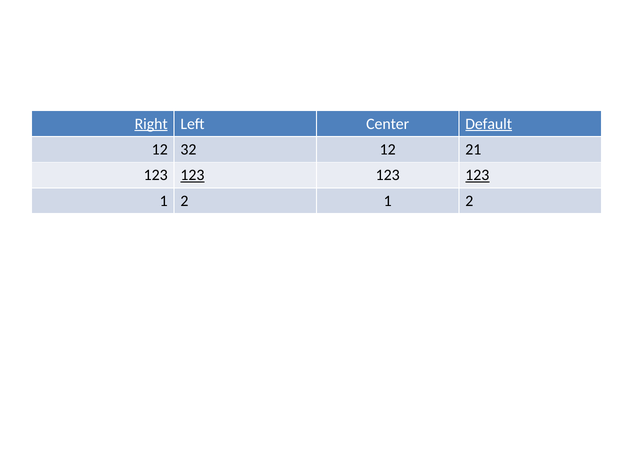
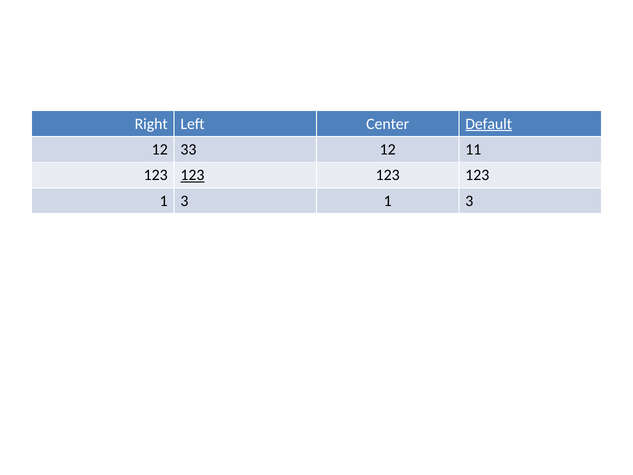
Right underline: present -> none
32: 32 -> 33
21: 21 -> 11
123 at (477, 175) underline: present -> none
2 at (184, 201): 2 -> 3
2 at (469, 201): 2 -> 3
